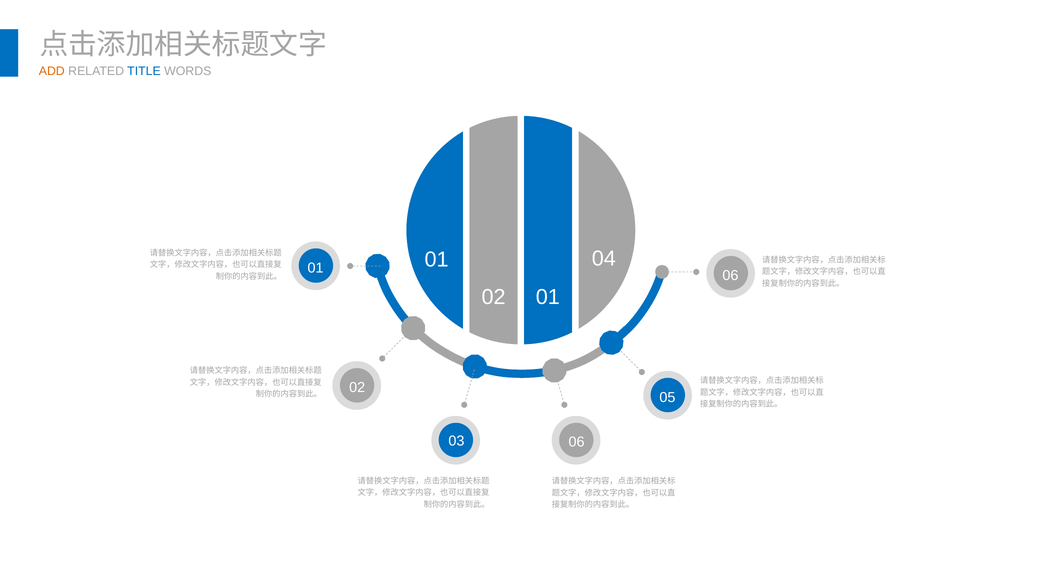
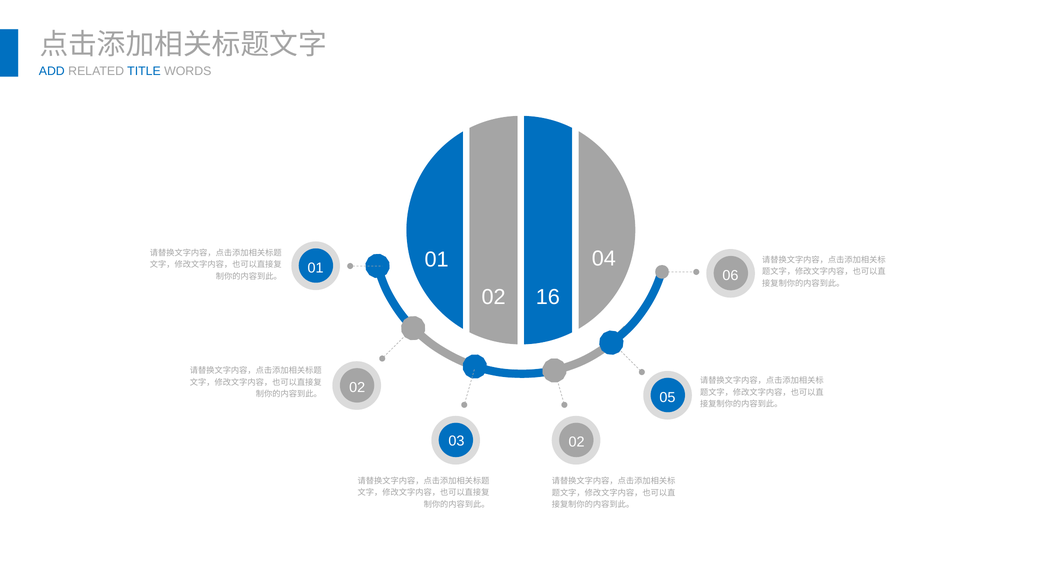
ADD colour: orange -> blue
02 01: 01 -> 16
03 06: 06 -> 02
